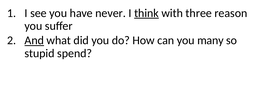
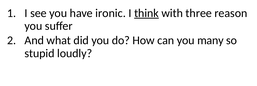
never: never -> ironic
And underline: present -> none
spend: spend -> loudly
